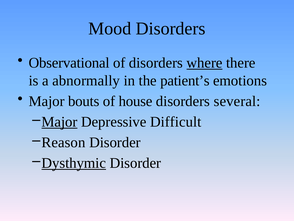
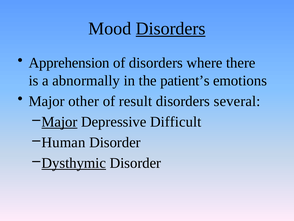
Disorders at (171, 28) underline: none -> present
Observational: Observational -> Apprehension
where underline: present -> none
bouts: bouts -> other
house: house -> result
Reason: Reason -> Human
